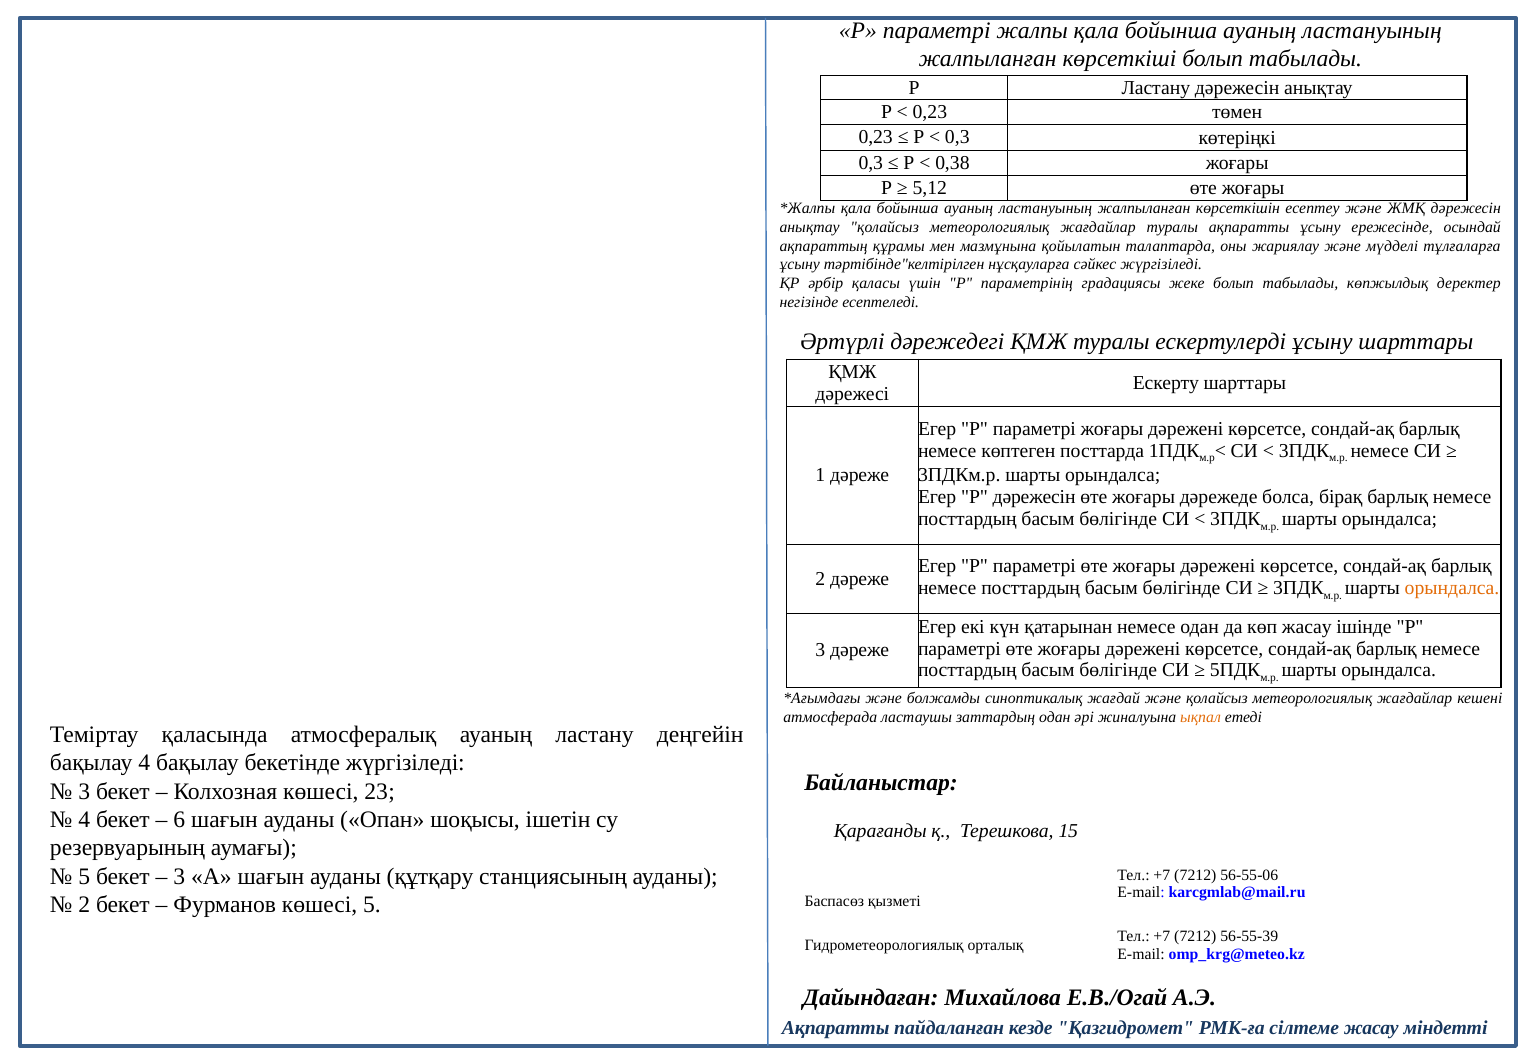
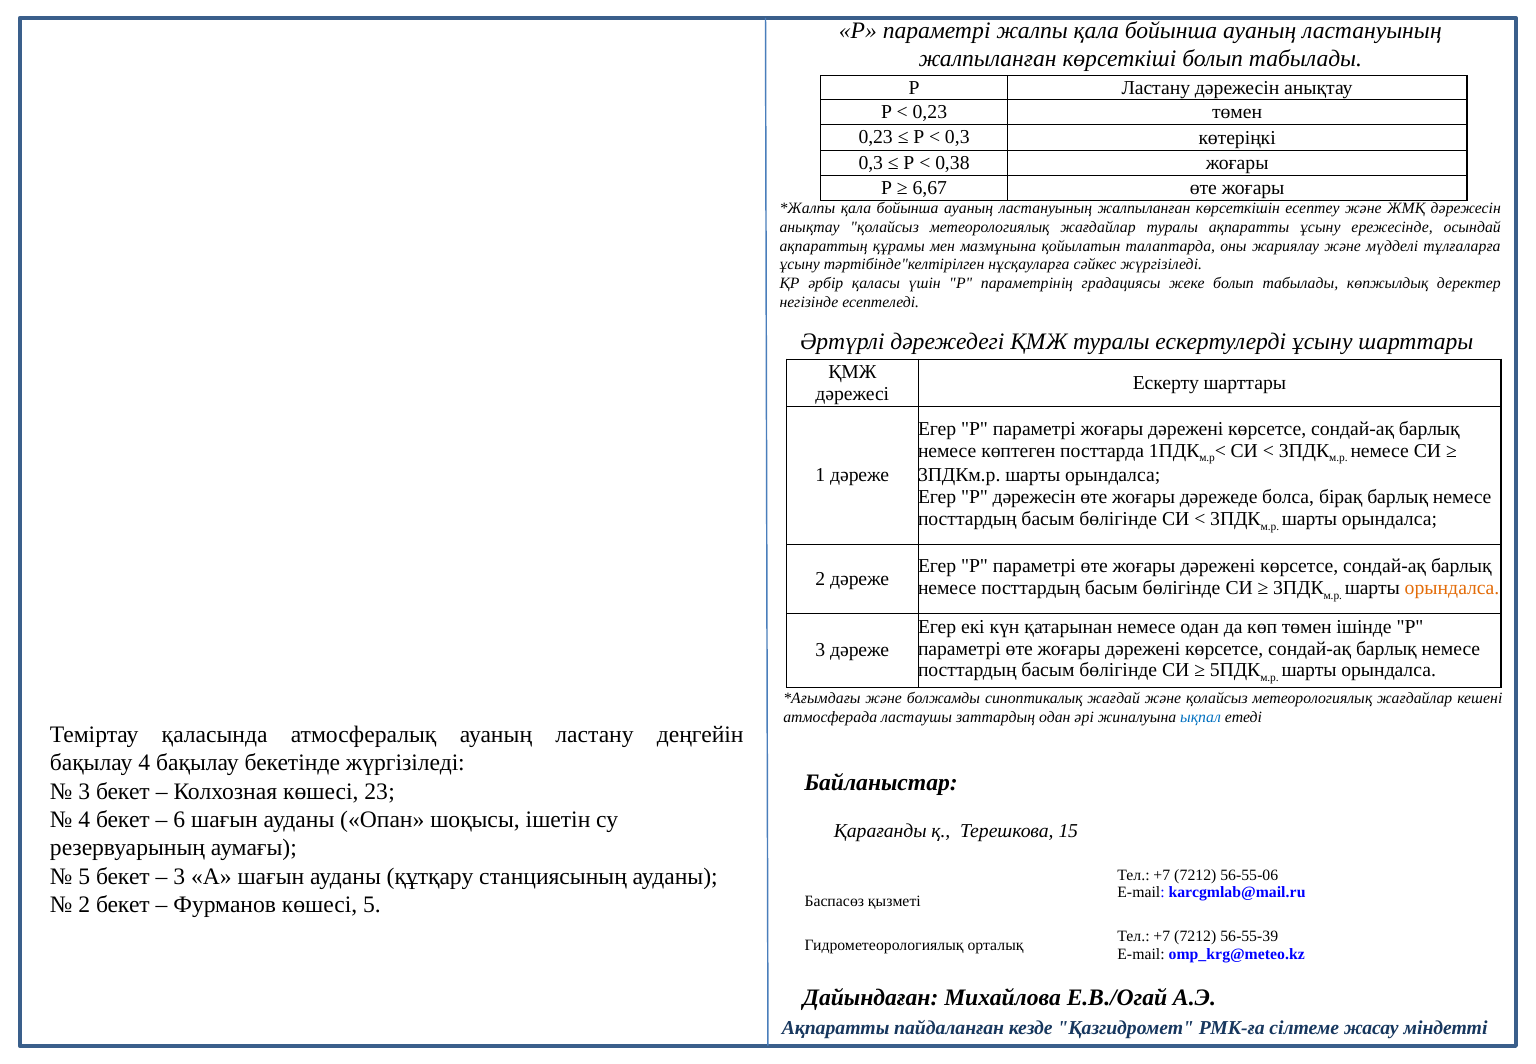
5,12: 5,12 -> 6,67
көп жасау: жасау -> төмен
ықпал colour: orange -> blue
